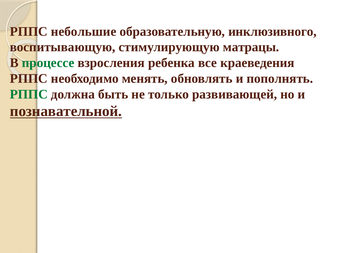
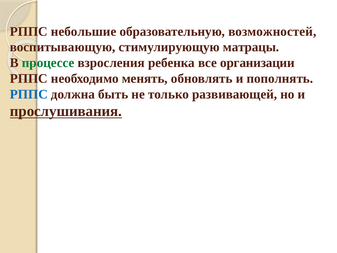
инклюзивного: инклюзивного -> возможностей
краеведения: краеведения -> организации
РППС at (29, 94) colour: green -> blue
познавательной: познавательной -> прослушивания
